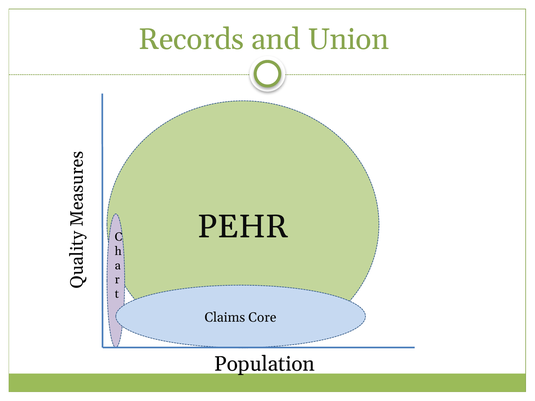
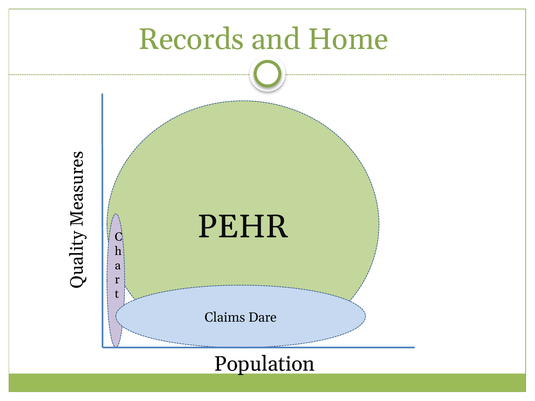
Union: Union -> Home
Core: Core -> Dare
